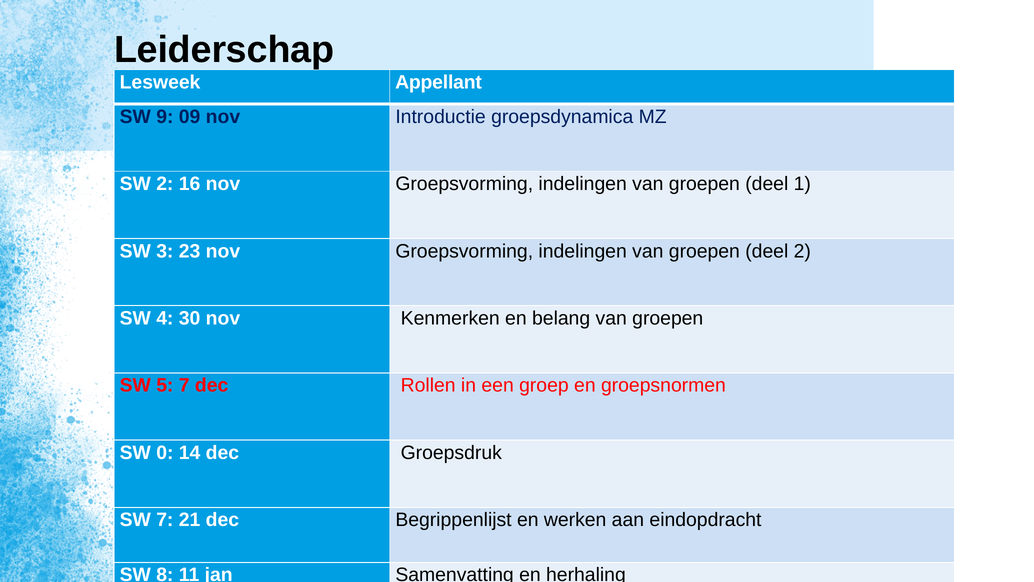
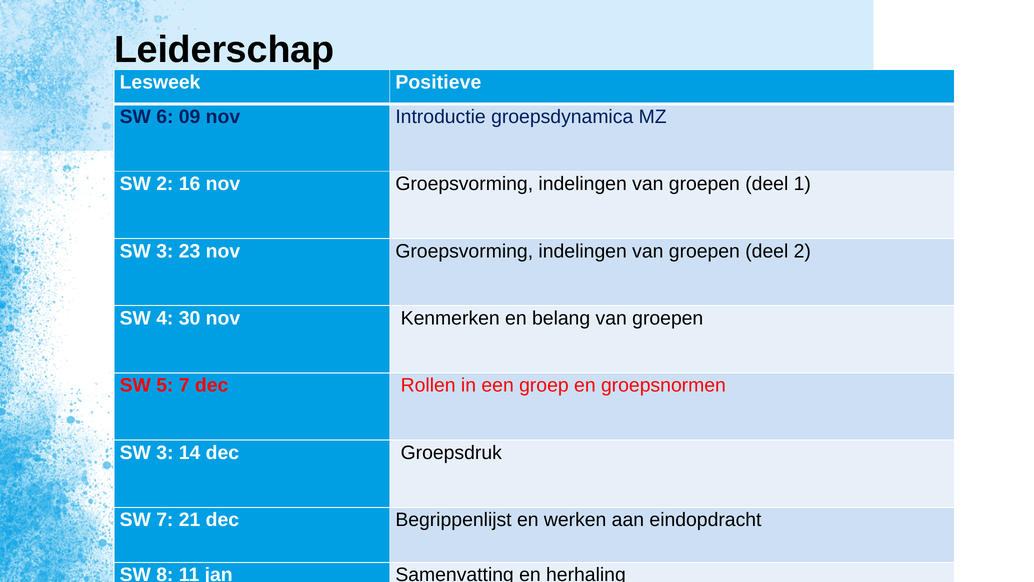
Appellant: Appellant -> Positieve
9: 9 -> 6
0 at (165, 452): 0 -> 3
